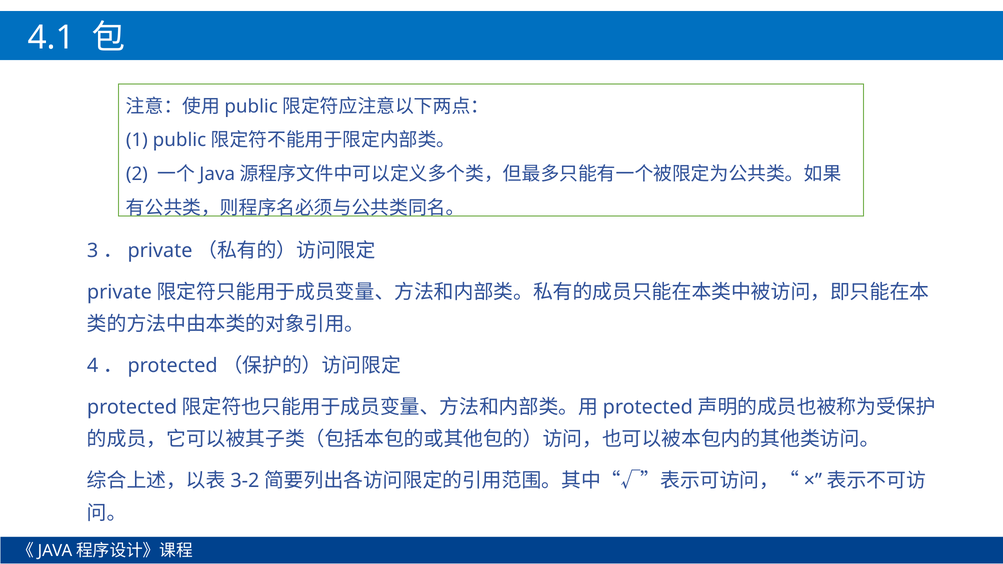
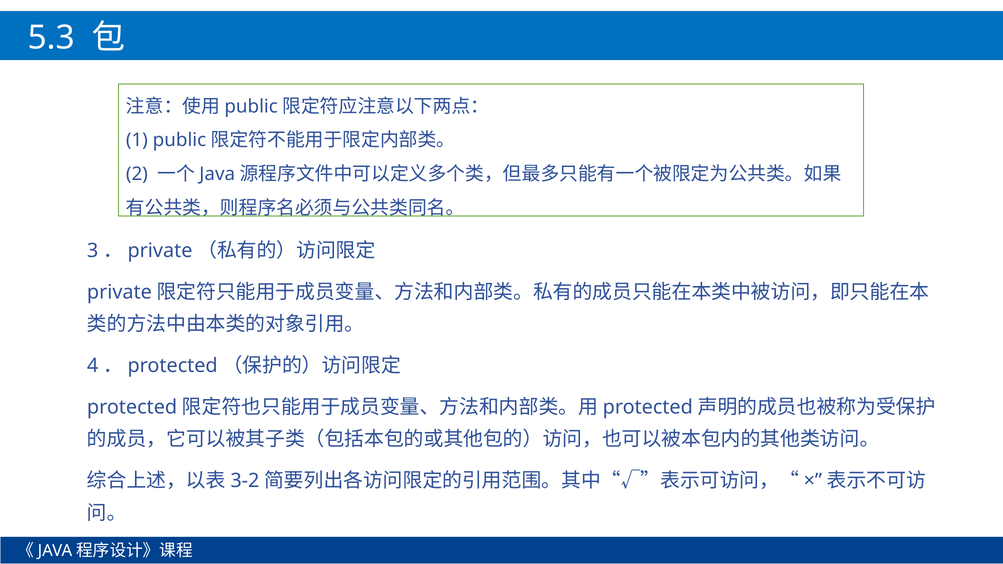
4.1: 4.1 -> 5.3
